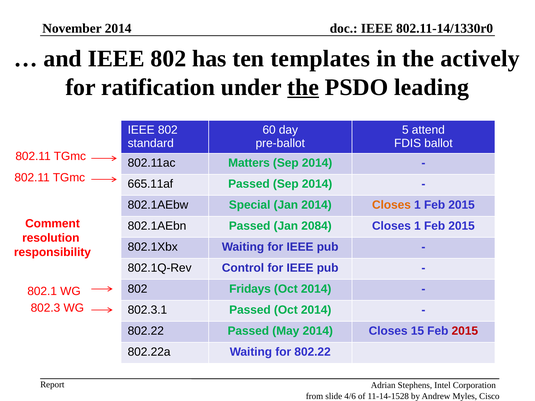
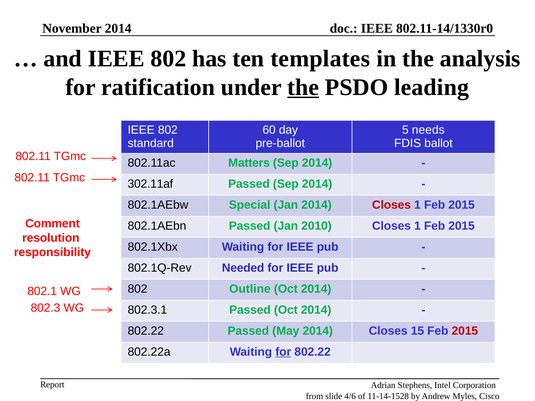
actively: actively -> analysis
attend: attend -> needs
665.11af: 665.11af -> 302.11af
Closes at (391, 205) colour: orange -> red
2084: 2084 -> 2010
Control: Control -> Needed
Fridays: Fridays -> Outline
for at (283, 352) underline: none -> present
